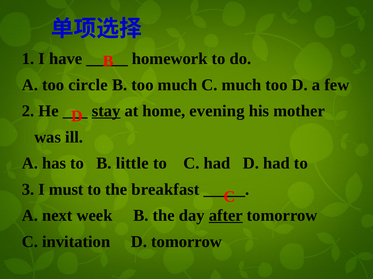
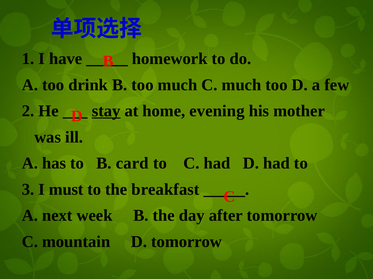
circle: circle -> drink
little: little -> card
after underline: present -> none
invitation: invitation -> mountain
